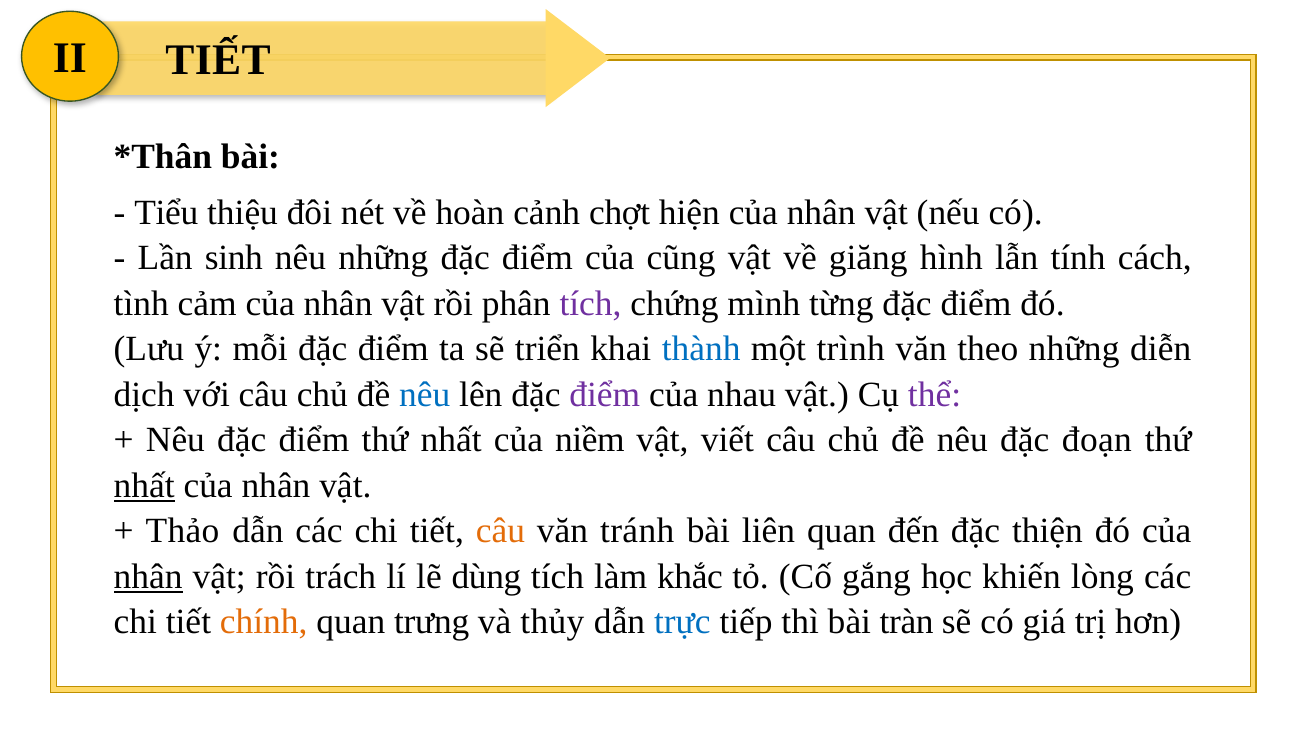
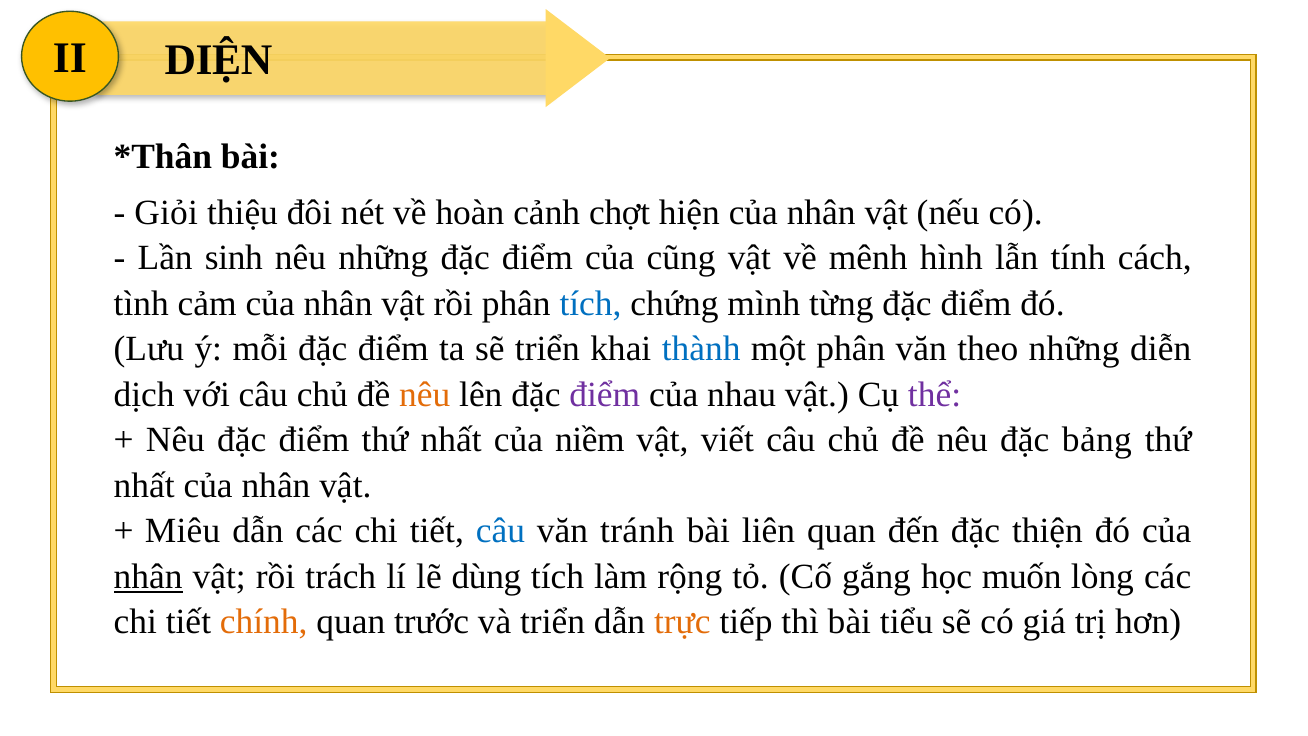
TIẾT at (218, 60): TIẾT -> DIỆN
Tiểu: Tiểu -> Giỏi
giăng: giăng -> mênh
tích at (591, 304) colour: purple -> blue
một trình: trình -> phân
nêu at (425, 394) colour: blue -> orange
đoạn: đoạn -> bảng
nhất at (144, 485) underline: present -> none
Thảo: Thảo -> Miêu
câu at (500, 531) colour: orange -> blue
khắc: khắc -> rộng
khiến: khiến -> muốn
trưng: trưng -> trước
và thủy: thủy -> triển
trực colour: blue -> orange
tràn: tràn -> tiểu
